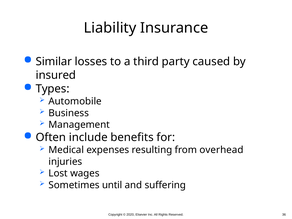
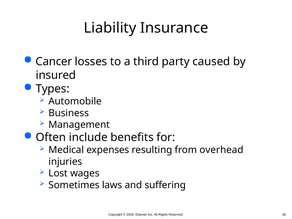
Similar: Similar -> Cancer
until: until -> laws
